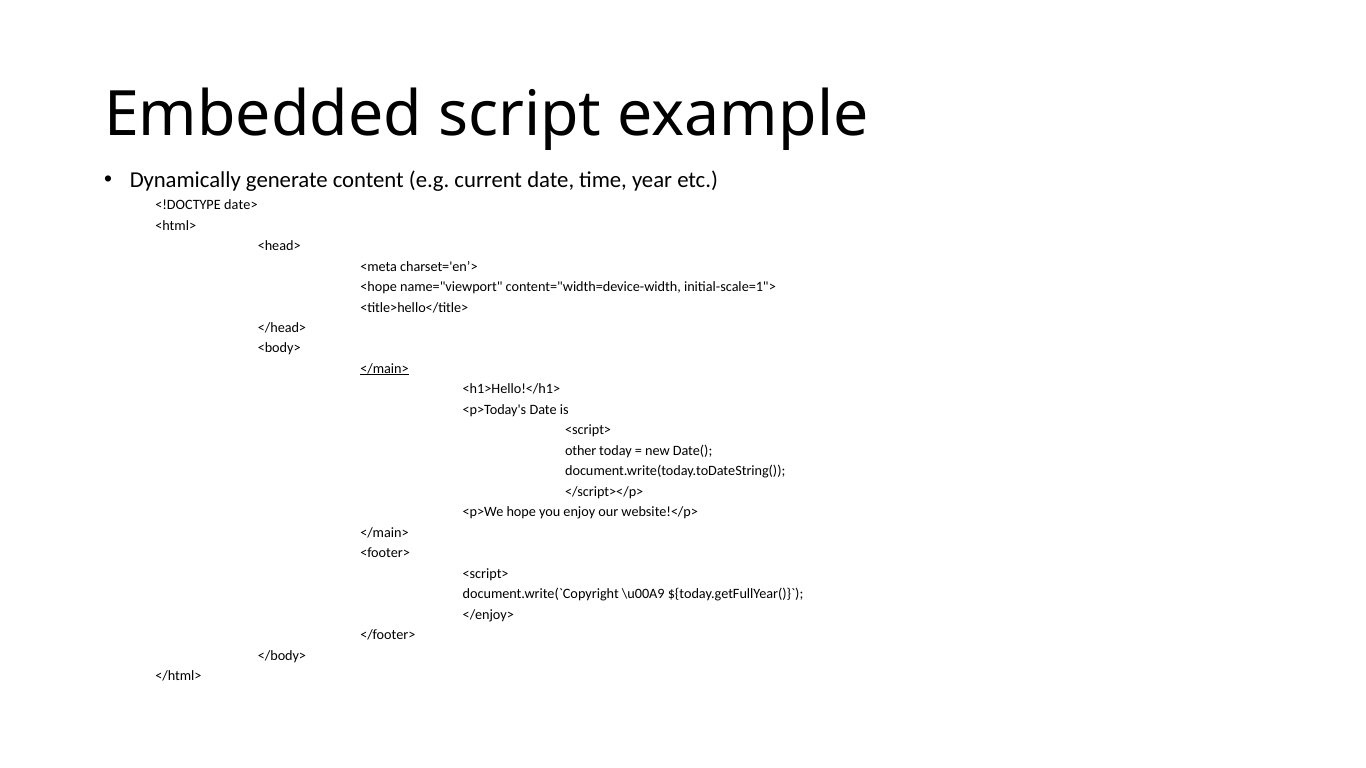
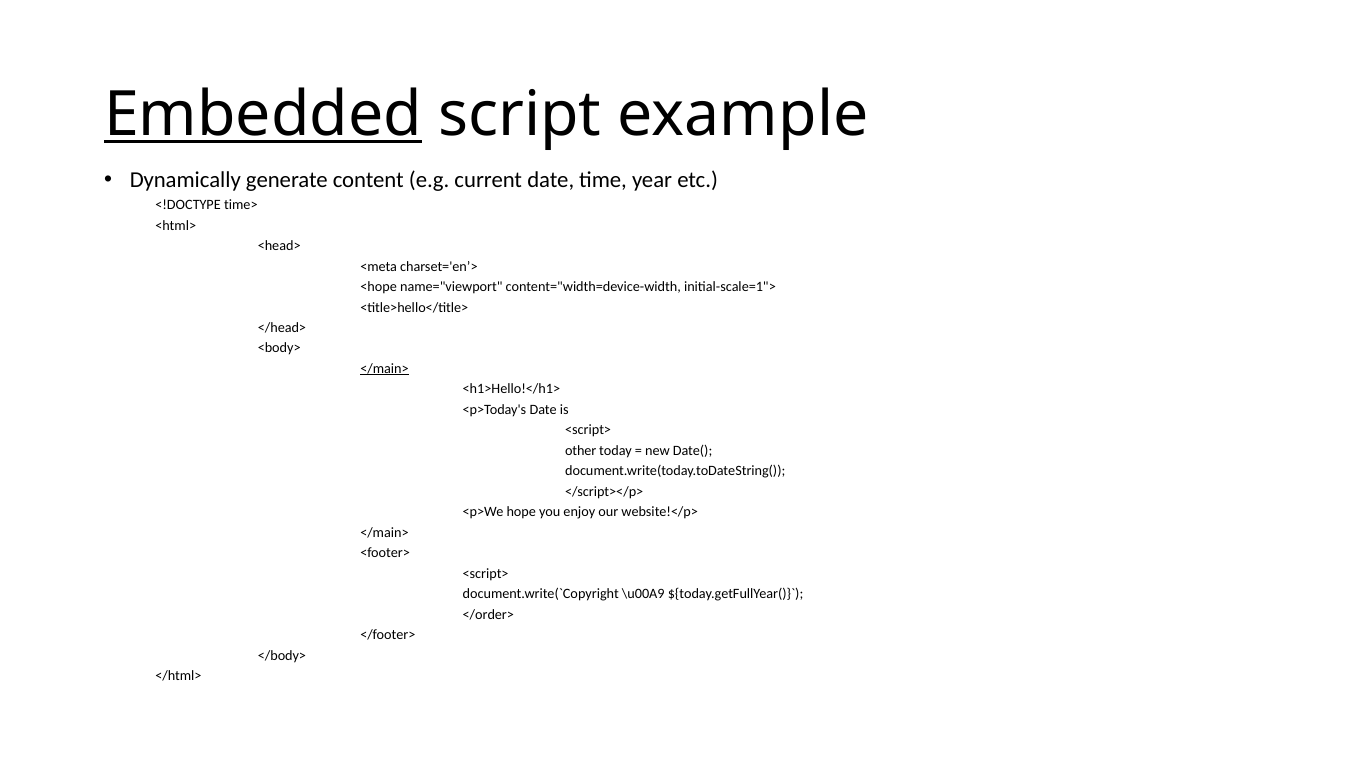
Embedded underline: none -> present
date>: date> -> time>
</enjoy>: </enjoy> -> </order>
